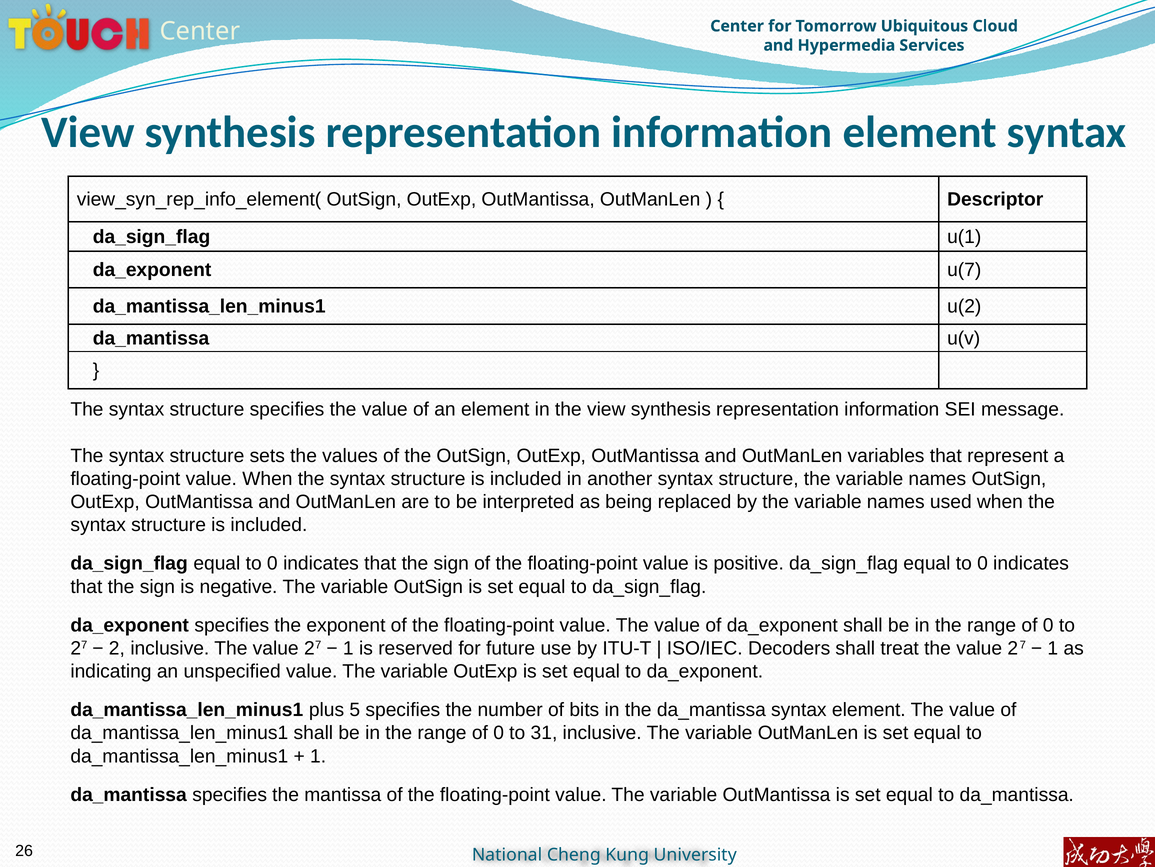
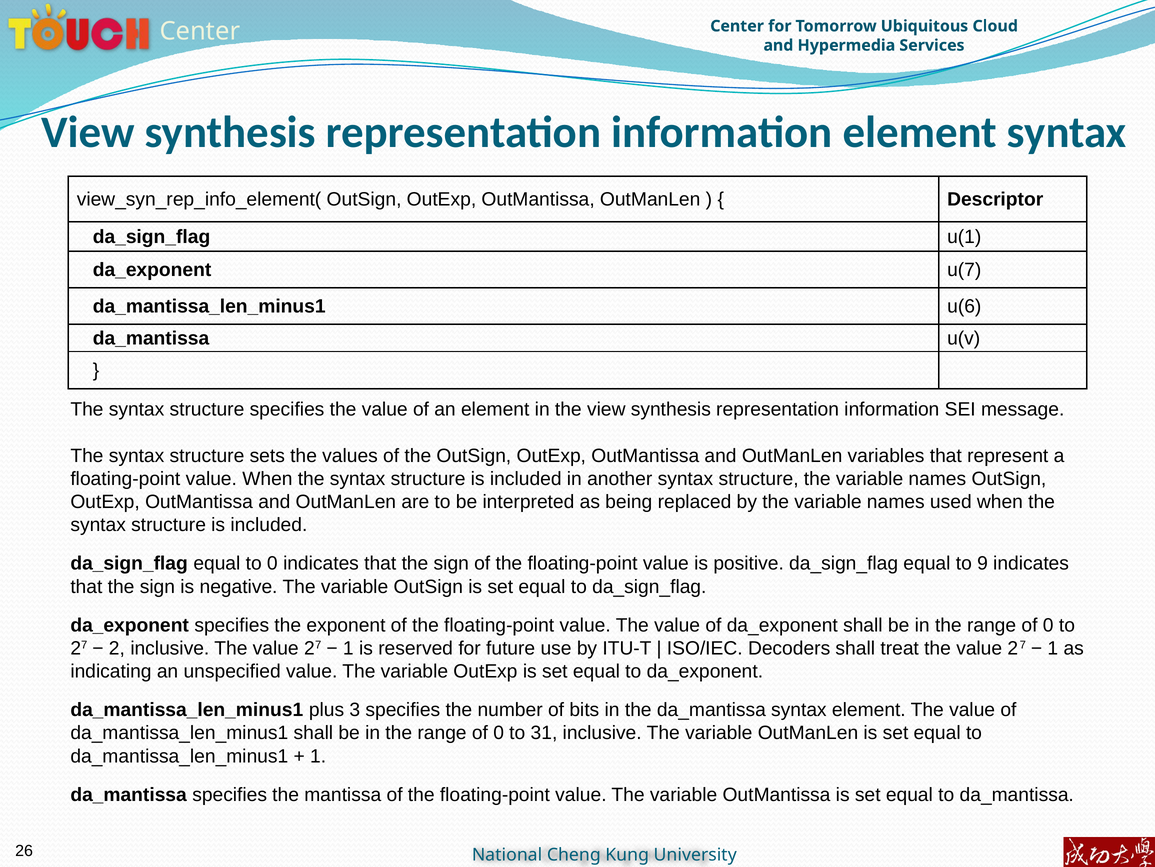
u(2: u(2 -> u(6
0 at (982, 563): 0 -> 9
5: 5 -> 3
